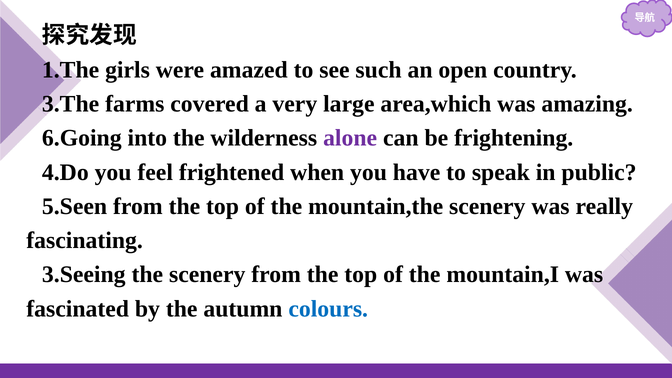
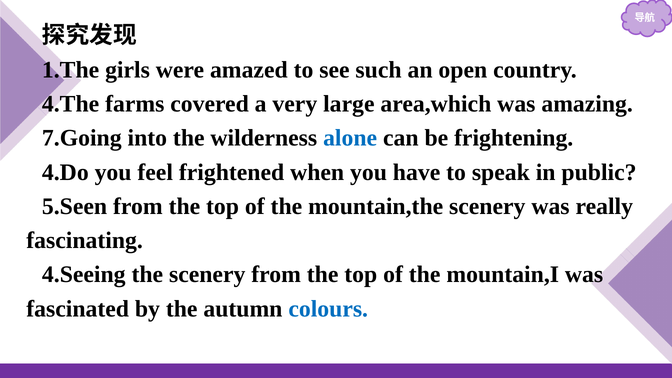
3.The: 3.The -> 4.The
6.Going: 6.Going -> 7.Going
alone colour: purple -> blue
3.Seeing: 3.Seeing -> 4.Seeing
